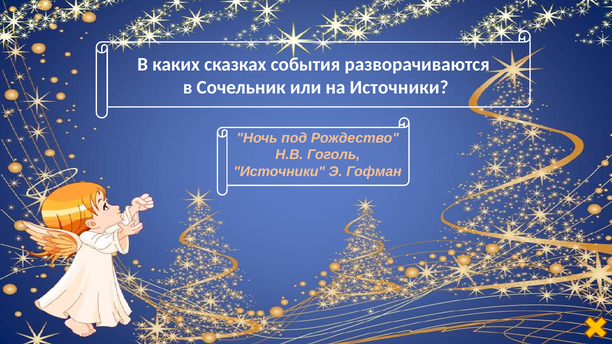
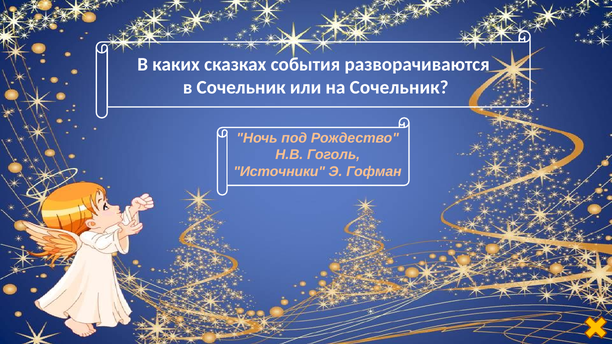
на Источники: Источники -> Сочельник
